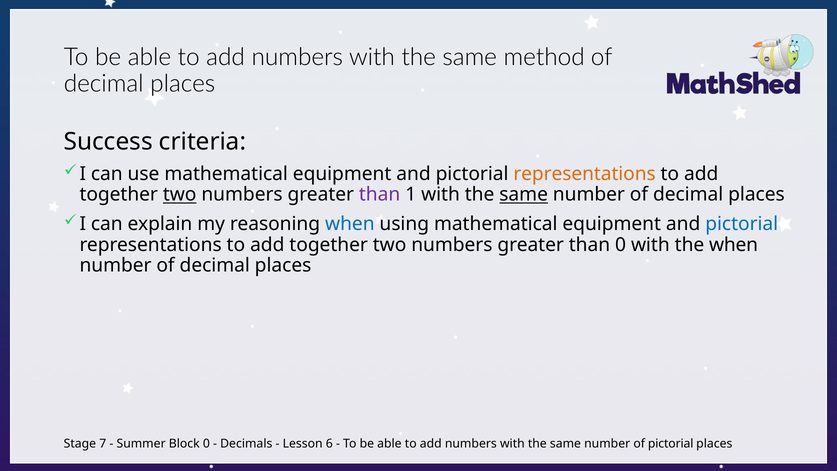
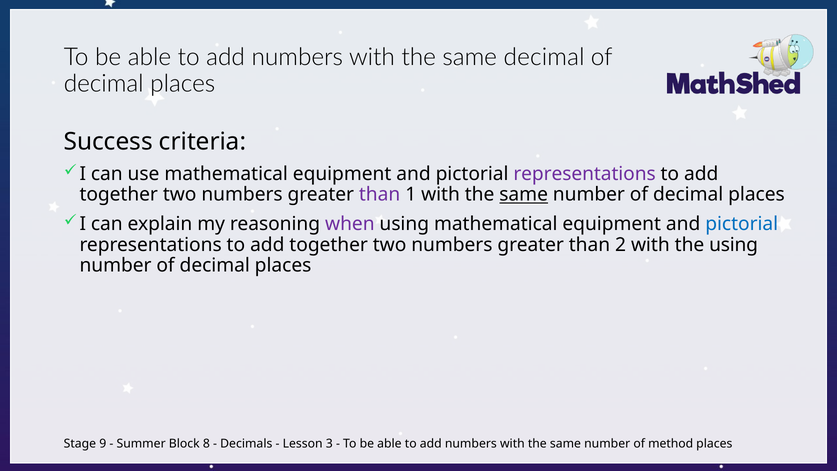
same method: method -> decimal
representations at (585, 174) colour: orange -> purple
two at (180, 194) underline: present -> none
when at (350, 224) colour: blue -> purple
than 0: 0 -> 2
the when: when -> using
7: 7 -> 9
Block 0: 0 -> 8
6: 6 -> 3
of pictorial: pictorial -> method
